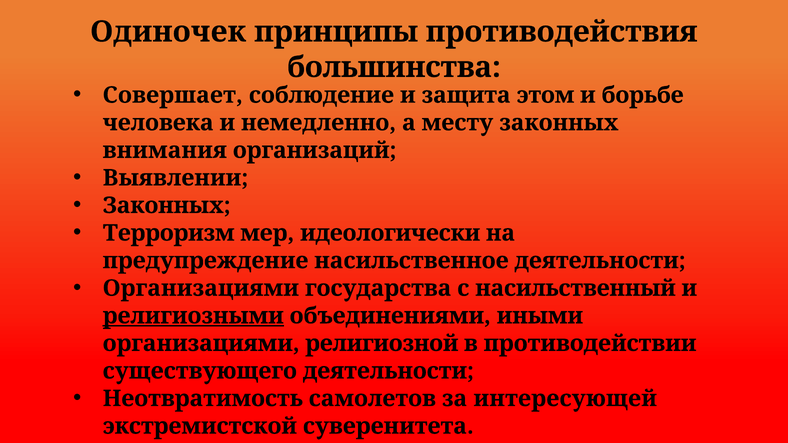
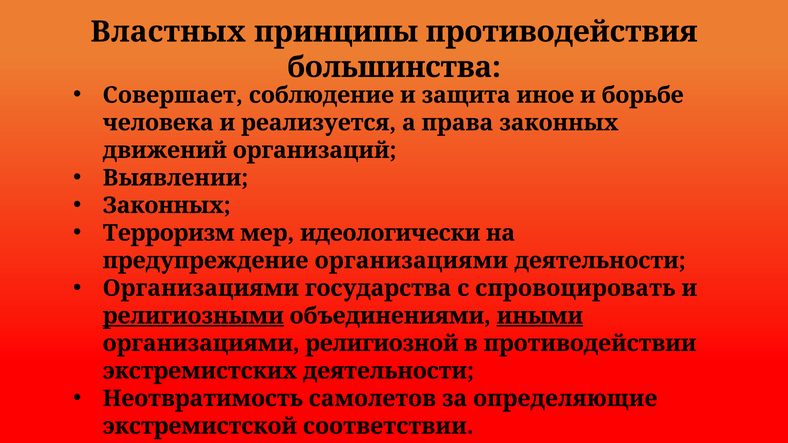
Одиночек: Одиночек -> Властных
этом: этом -> иное
немедленно: немедленно -> реализуется
месту: месту -> права
внимания: внимания -> движений
предупреждение насильственное: насильственное -> организациями
насильственный: насильственный -> спровоцировать
иными underline: none -> present
существующего: существующего -> экстремистских
интересующей: интересующей -> определяющие
суверенитета: суверенитета -> соответствии
